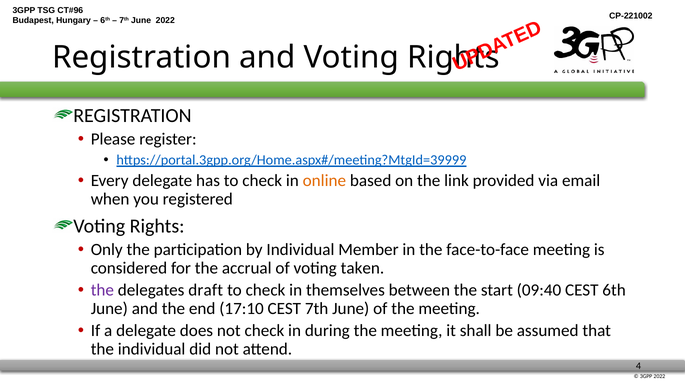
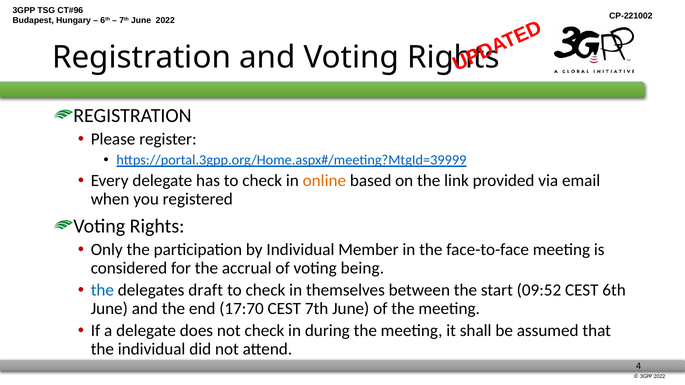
taken: taken -> being
the at (102, 291) colour: purple -> blue
09:40: 09:40 -> 09:52
17:10: 17:10 -> 17:70
